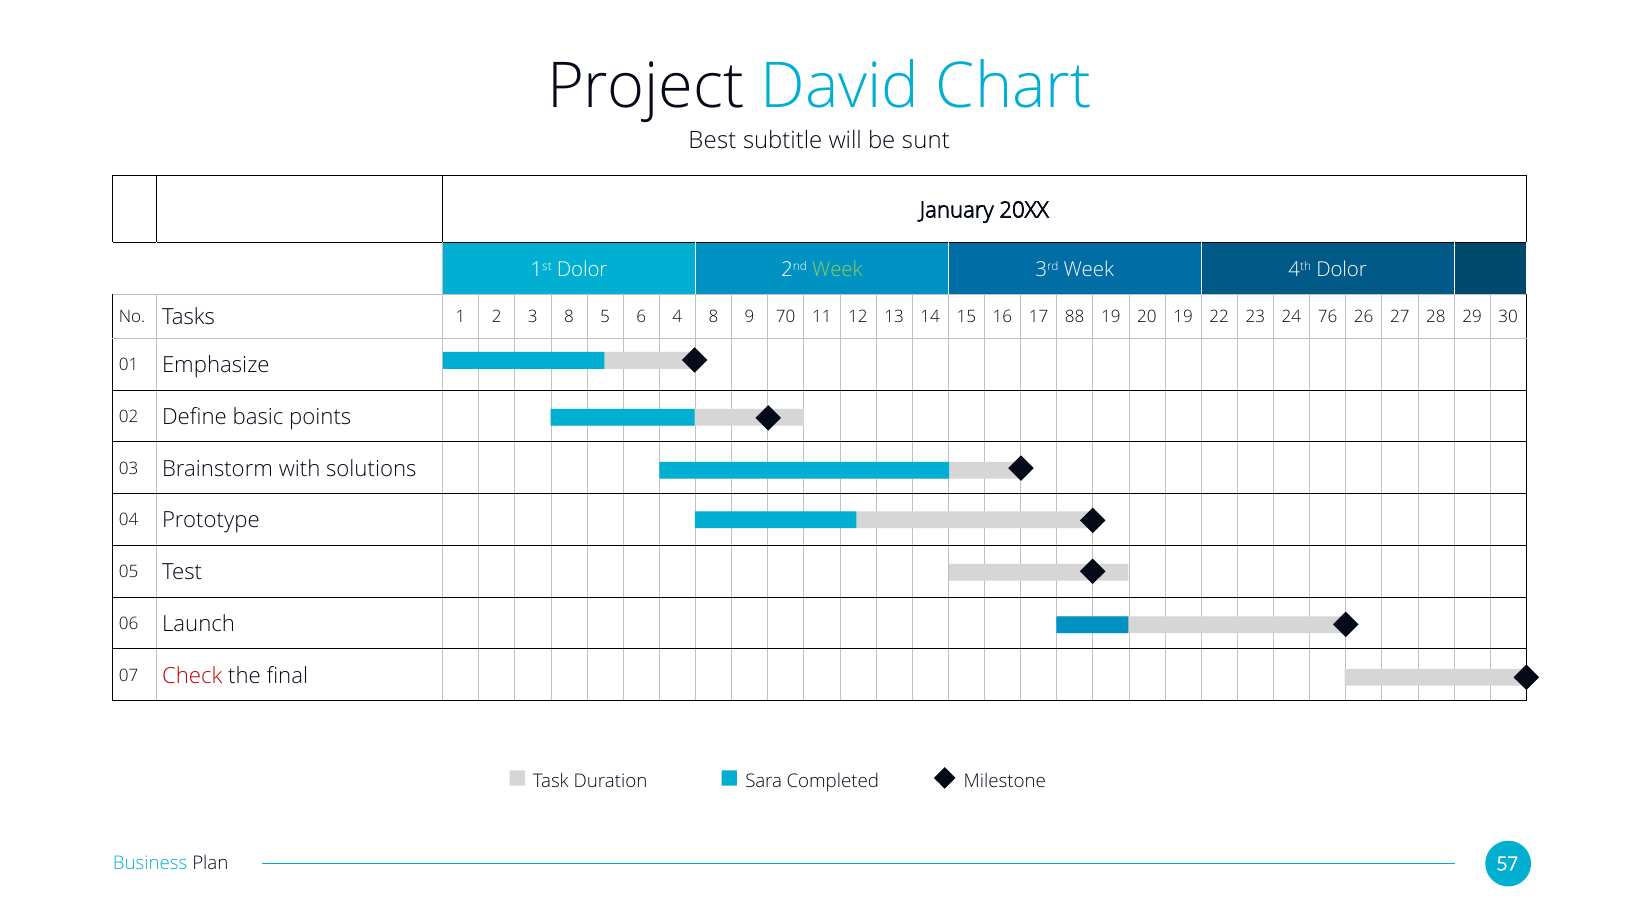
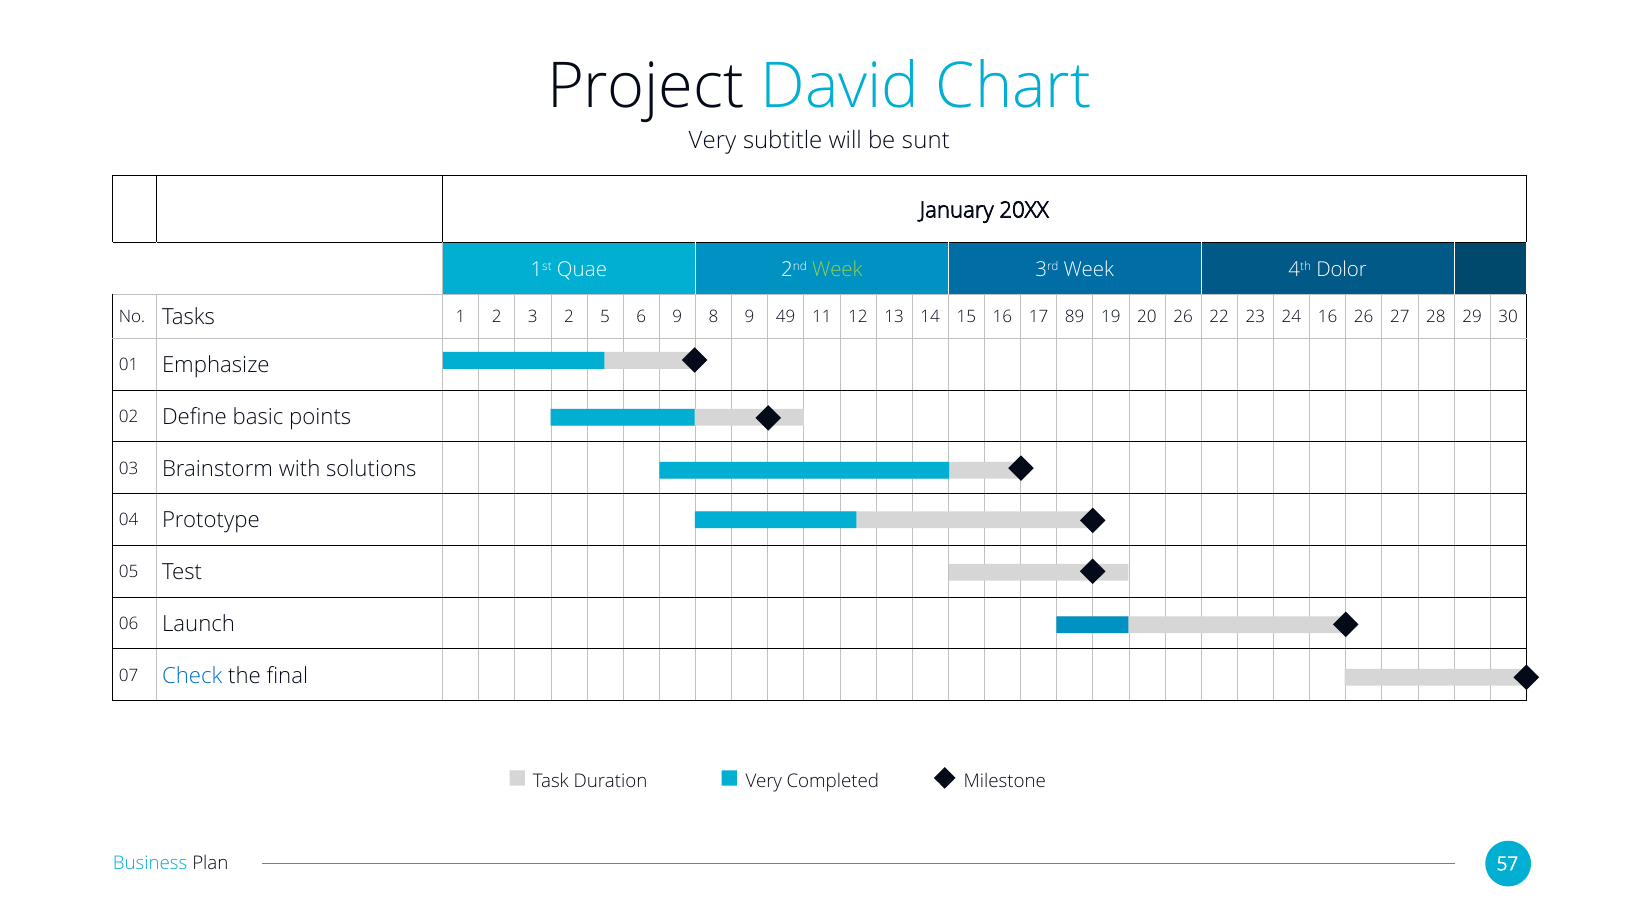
Best at (712, 141): Best -> Very
1st Dolor: Dolor -> Quae
3 8: 8 -> 2
6 4: 4 -> 9
70: 70 -> 49
88: 88 -> 89
20 19: 19 -> 26
24 76: 76 -> 16
Check colour: red -> blue
Duration Sara: Sara -> Very
